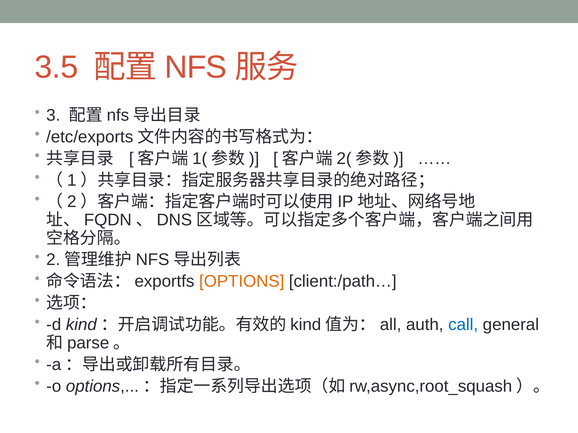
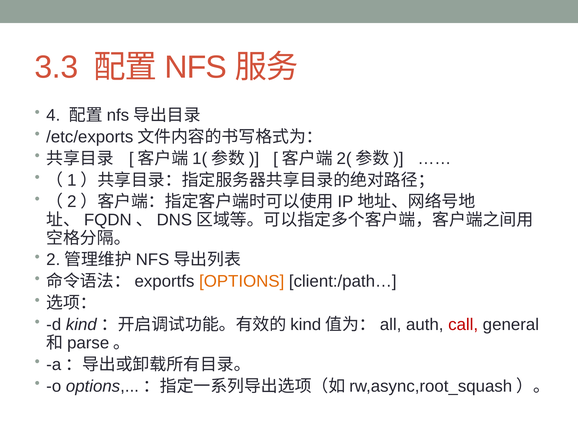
3.5: 3.5 -> 3.3
3: 3 -> 4
call colour: blue -> red
